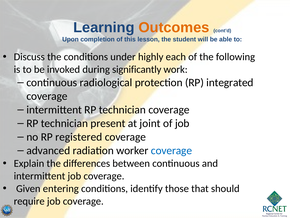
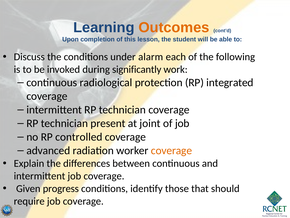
highly: highly -> alarm
registered: registered -> controlled
coverage at (171, 150) colour: blue -> orange
entering: entering -> progress
